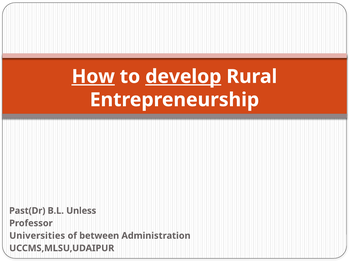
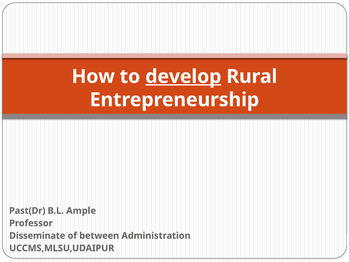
How underline: present -> none
Unless: Unless -> Ample
Universities: Universities -> Disseminate
